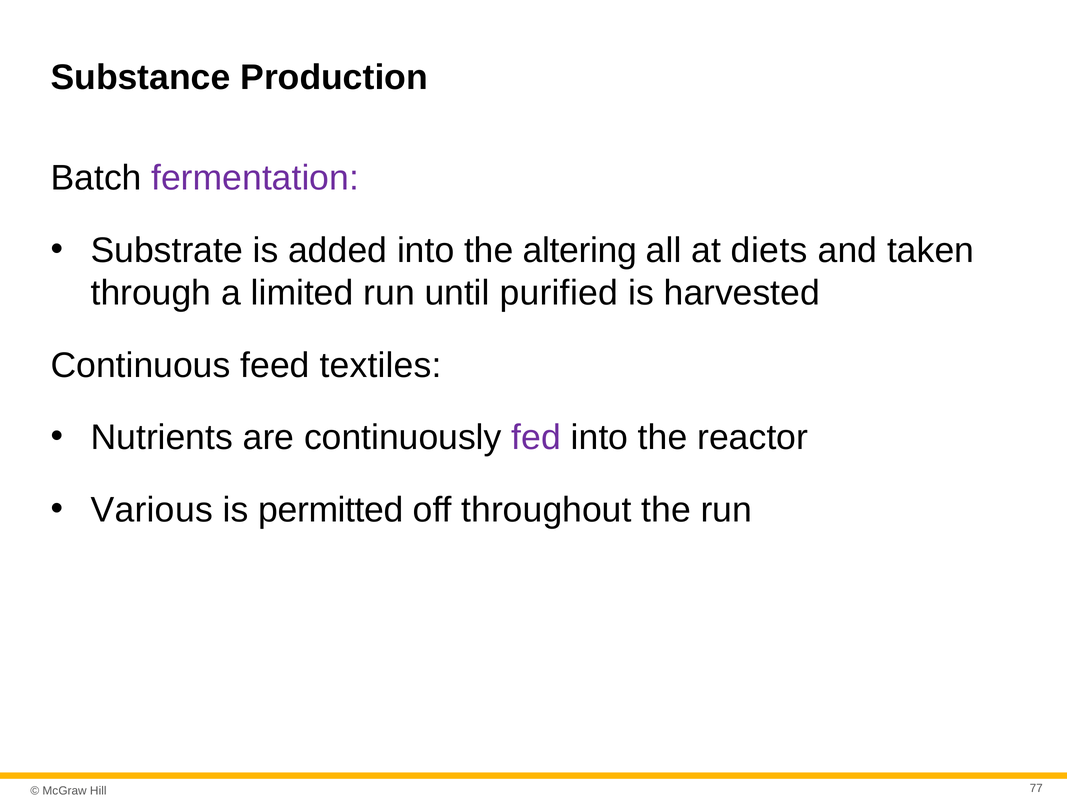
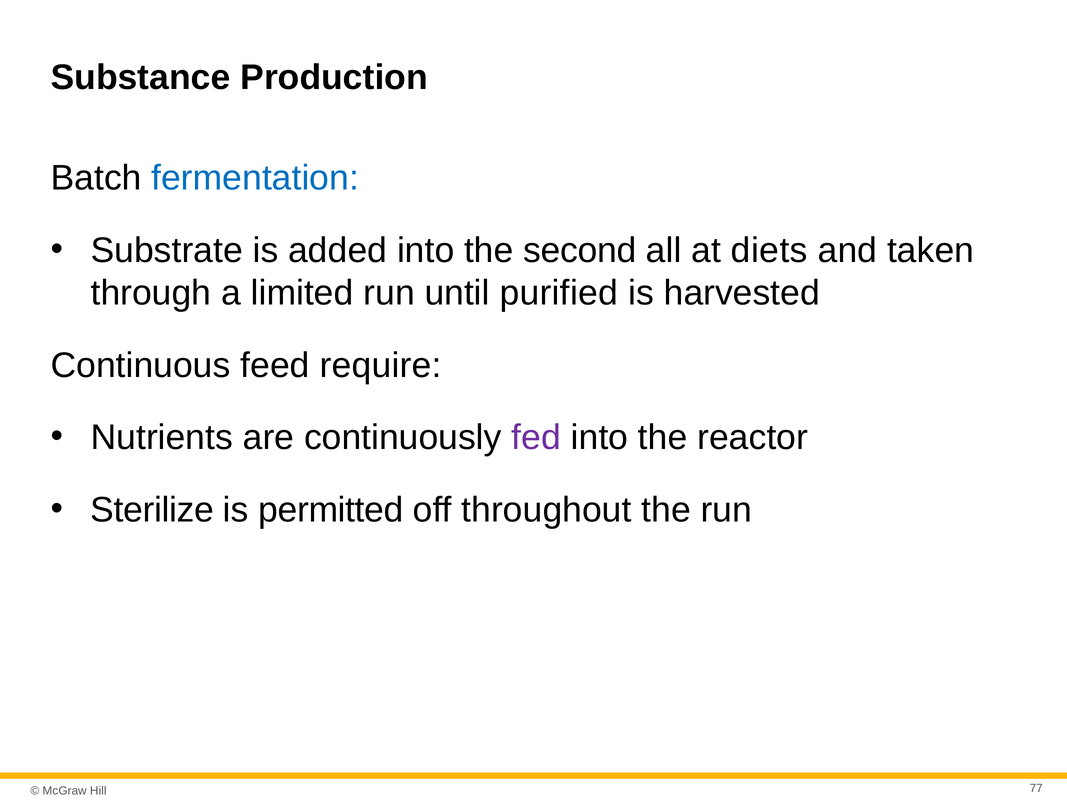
fermentation colour: purple -> blue
altering: altering -> second
textiles: textiles -> require
Various: Various -> Sterilize
